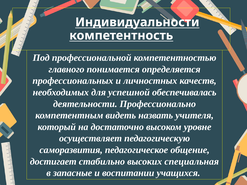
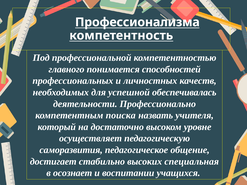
Индивидуальности: Индивидуальности -> Профессионализма
определяется: определяется -> способностей
видеть: видеть -> поиска
запасные: запасные -> осознает
